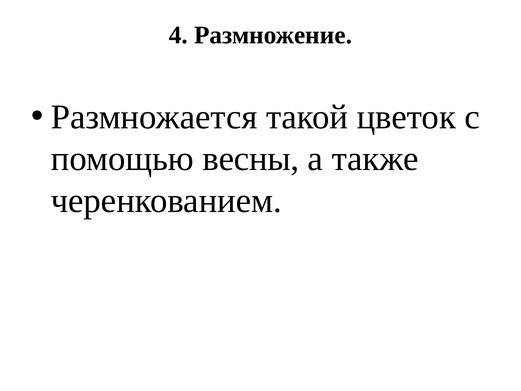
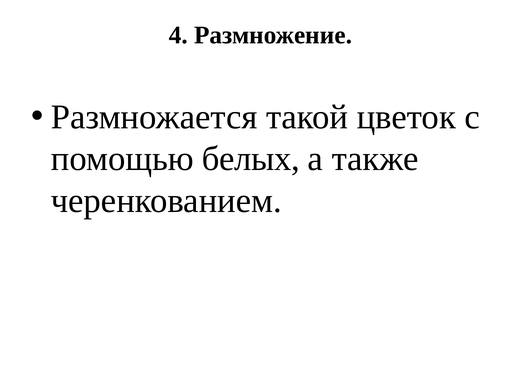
весны: весны -> белых
